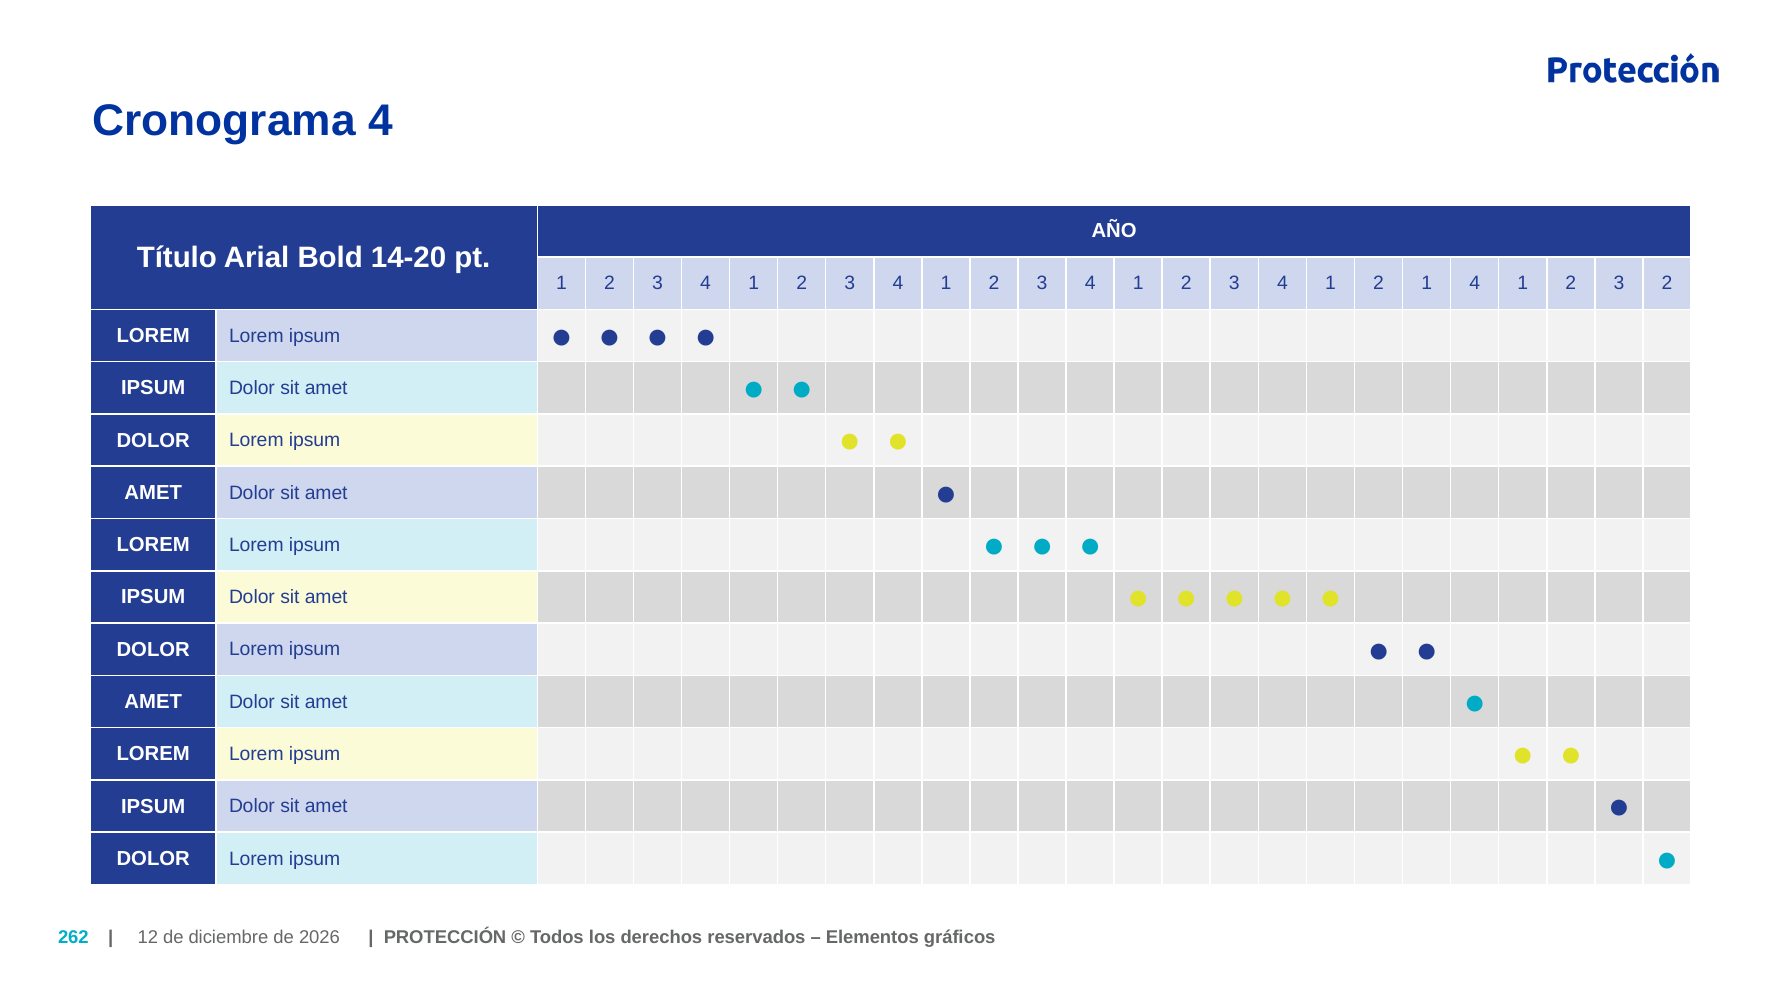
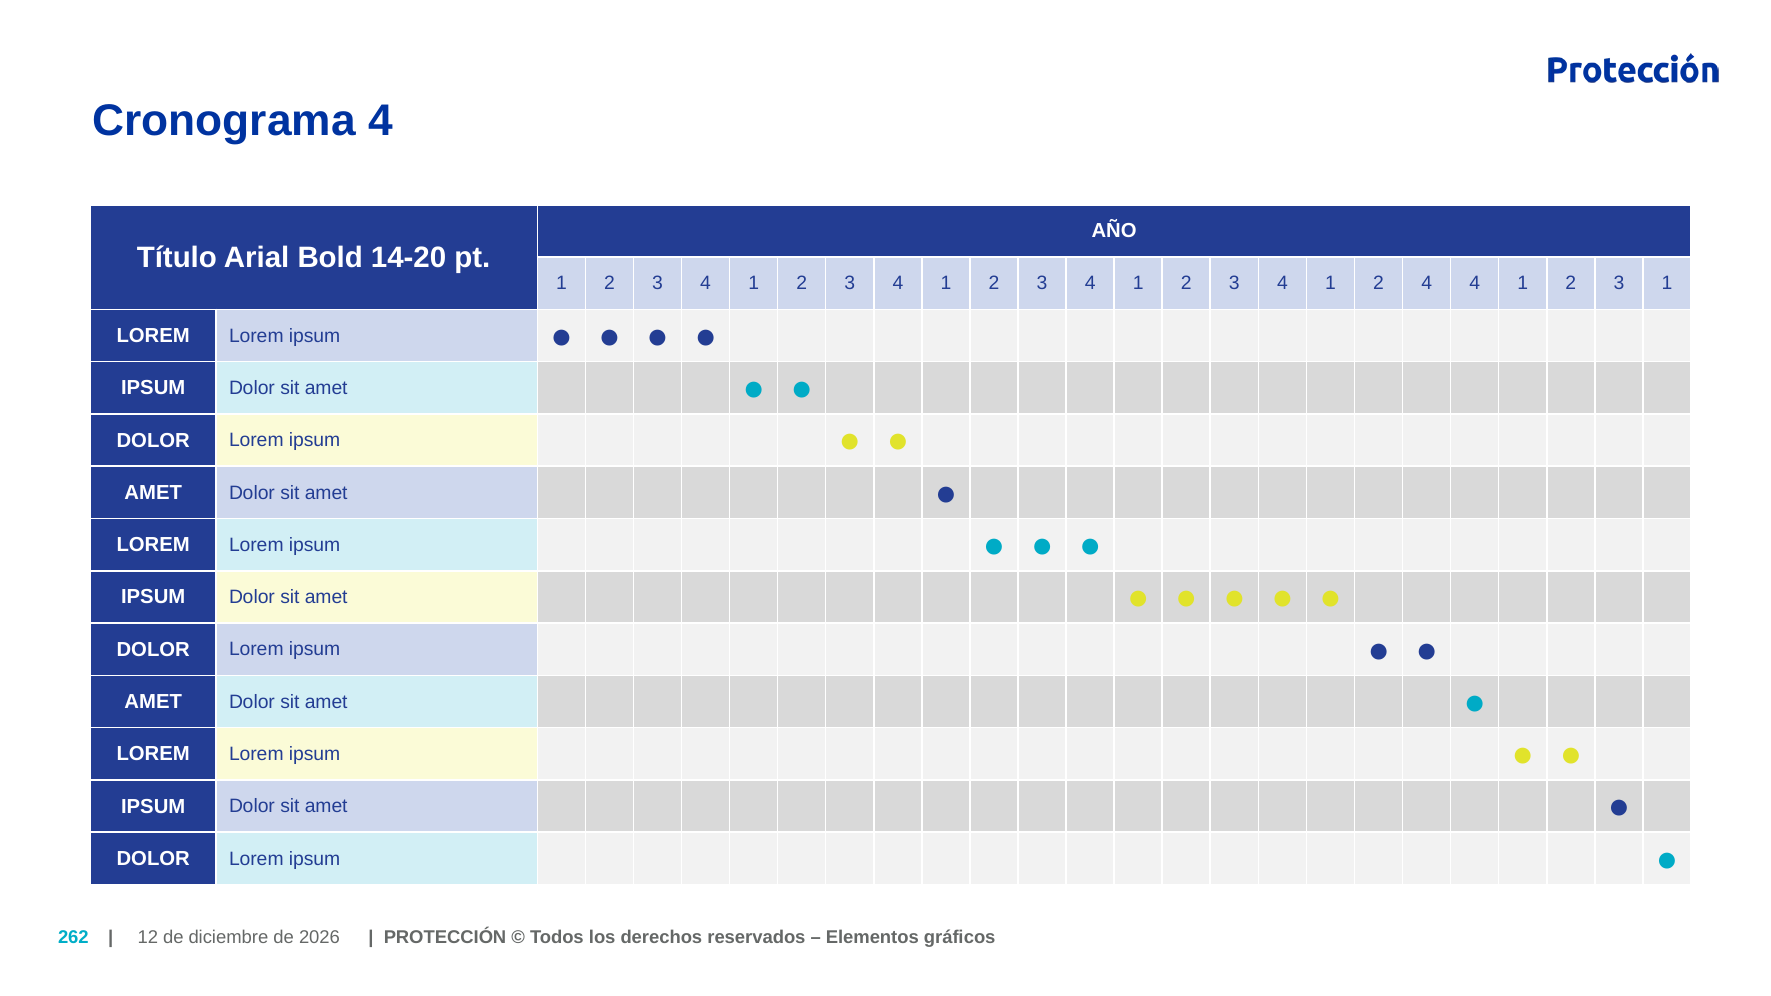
2 1: 1 -> 4
3 2: 2 -> 1
